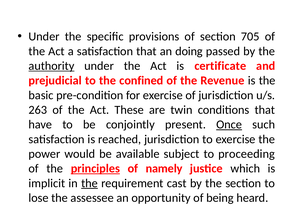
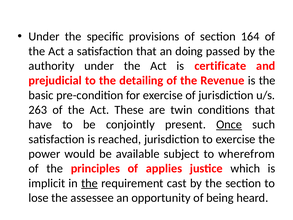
705: 705 -> 164
authority underline: present -> none
confined: confined -> detailing
proceeding: proceeding -> wherefrom
principles underline: present -> none
namely: namely -> applies
